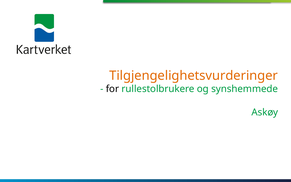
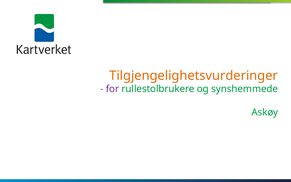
for colour: black -> purple
